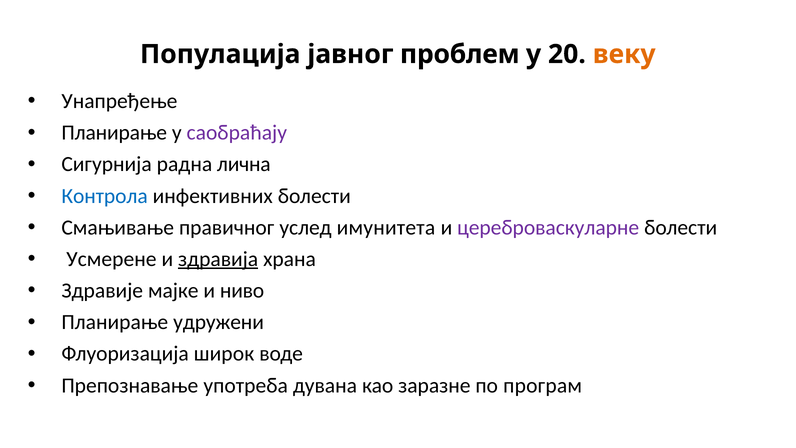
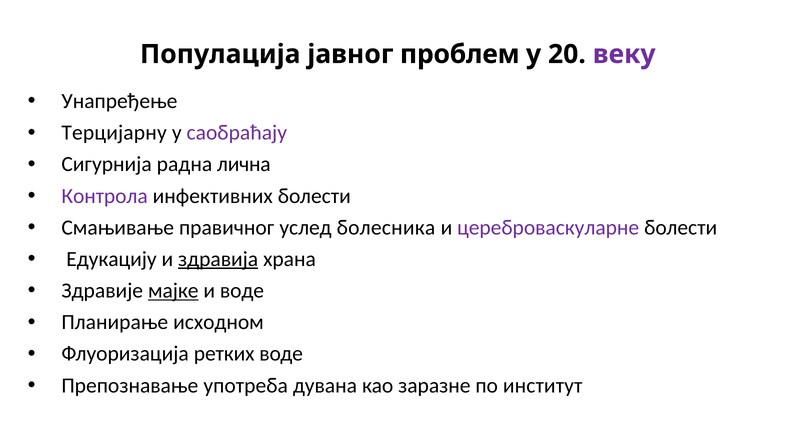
веку colour: orange -> purple
Планирање at (114, 133): Планирање -> Терцијарну
Контрола colour: blue -> purple
имунитета: имунитета -> болесника
Усмерене: Усмерене -> Едукацију
мајке underline: none -> present
и ниво: ниво -> воде
удружени: удружени -> исходном
широк: широк -> ретких
програм: програм -> институт
